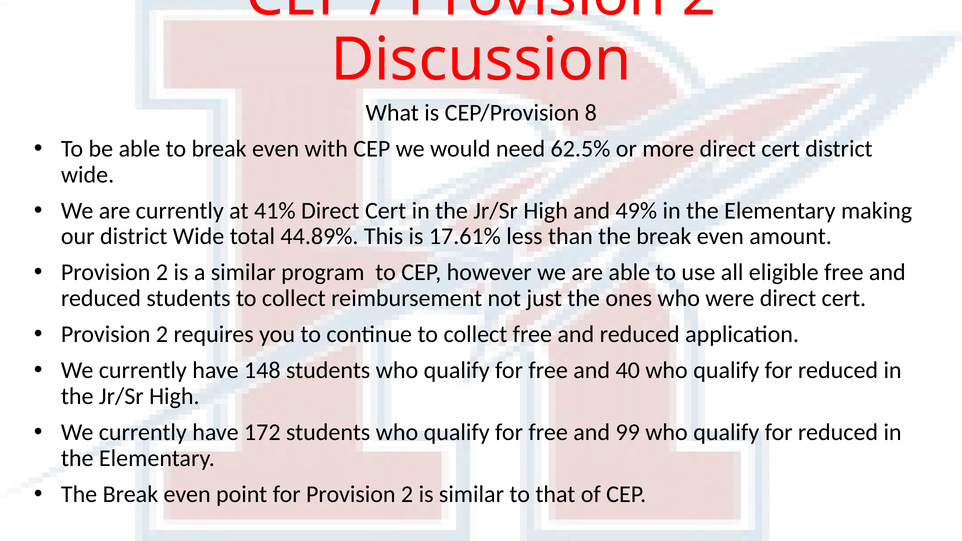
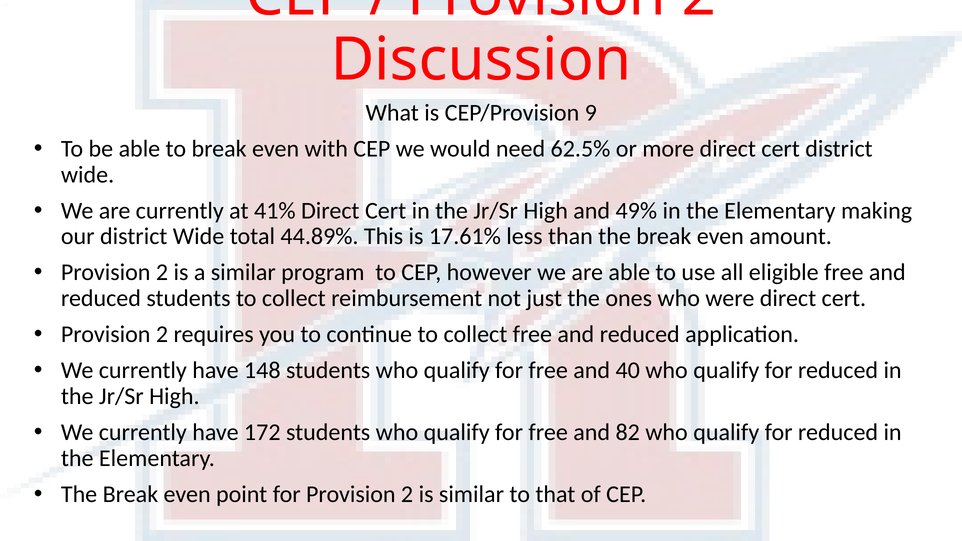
8: 8 -> 9
99: 99 -> 82
